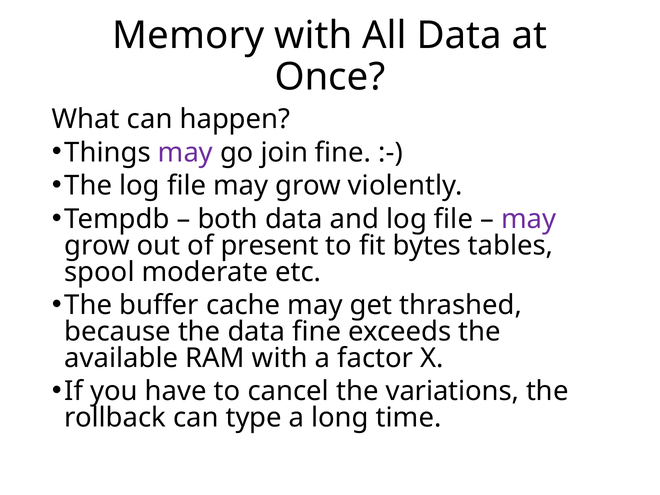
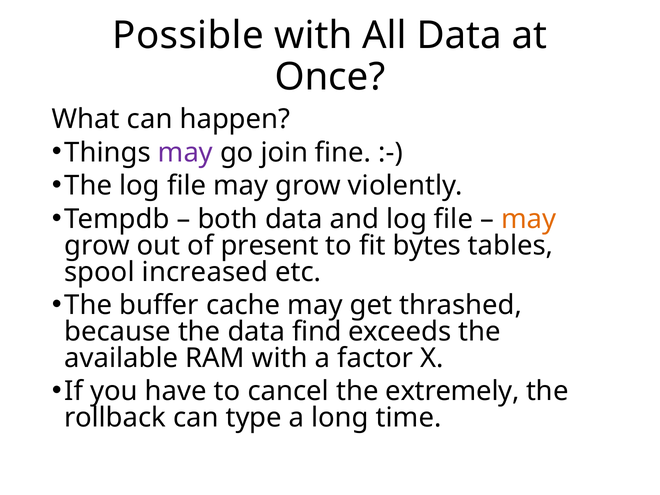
Memory: Memory -> Possible
may at (529, 219) colour: purple -> orange
moderate: moderate -> increased
data fine: fine -> find
variations: variations -> extremely
